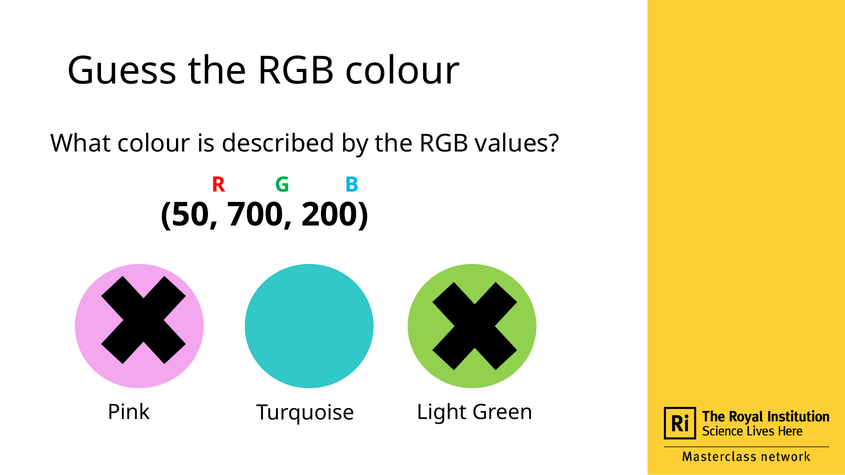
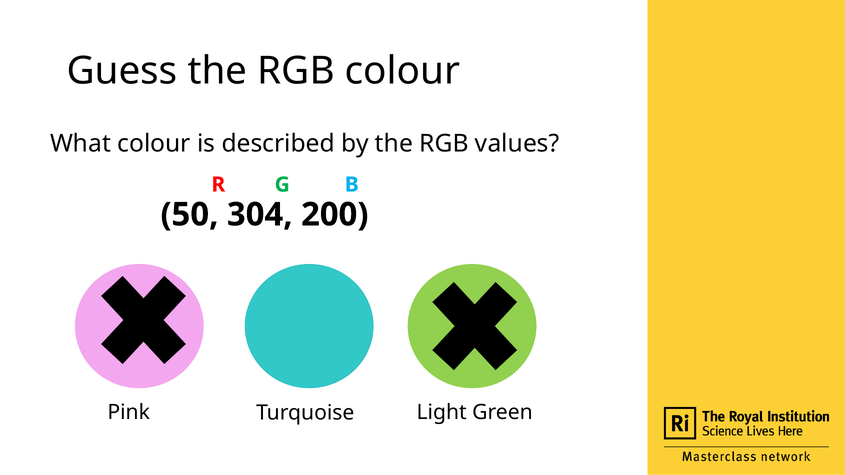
700: 700 -> 304
